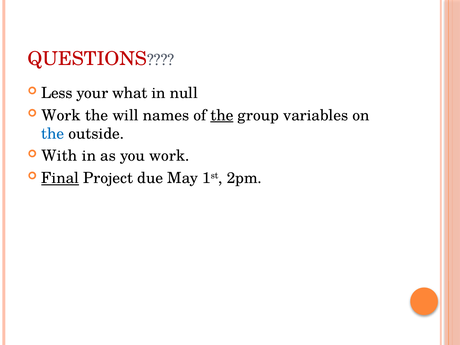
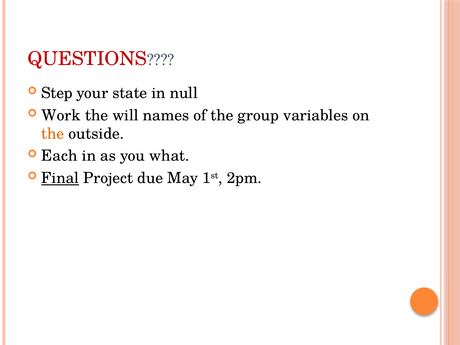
Less: Less -> Step
what: what -> state
the at (222, 115) underline: present -> none
the at (53, 134) colour: blue -> orange
With: With -> Each
you work: work -> what
